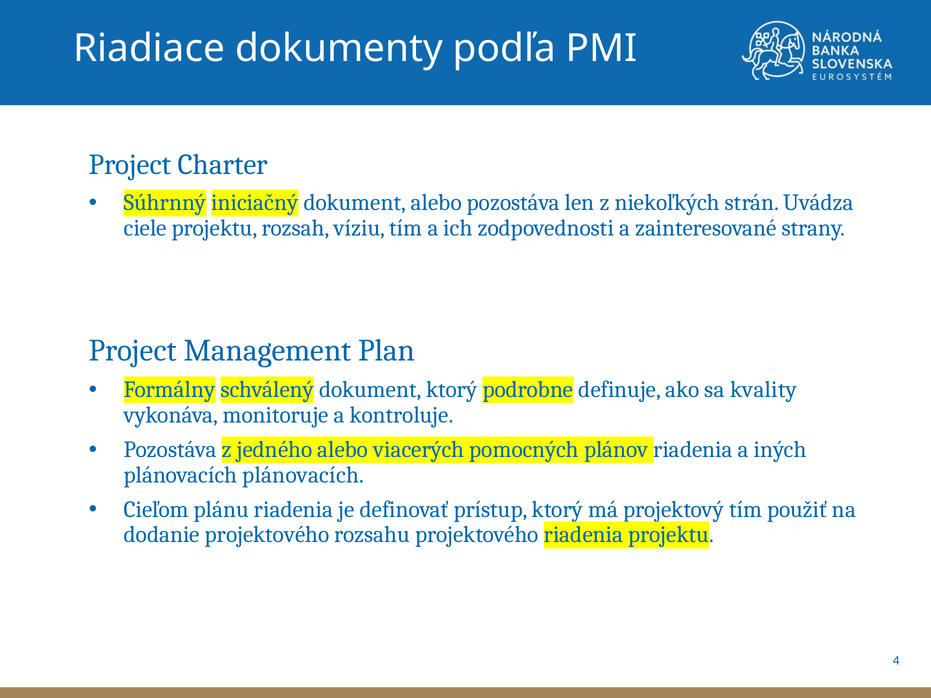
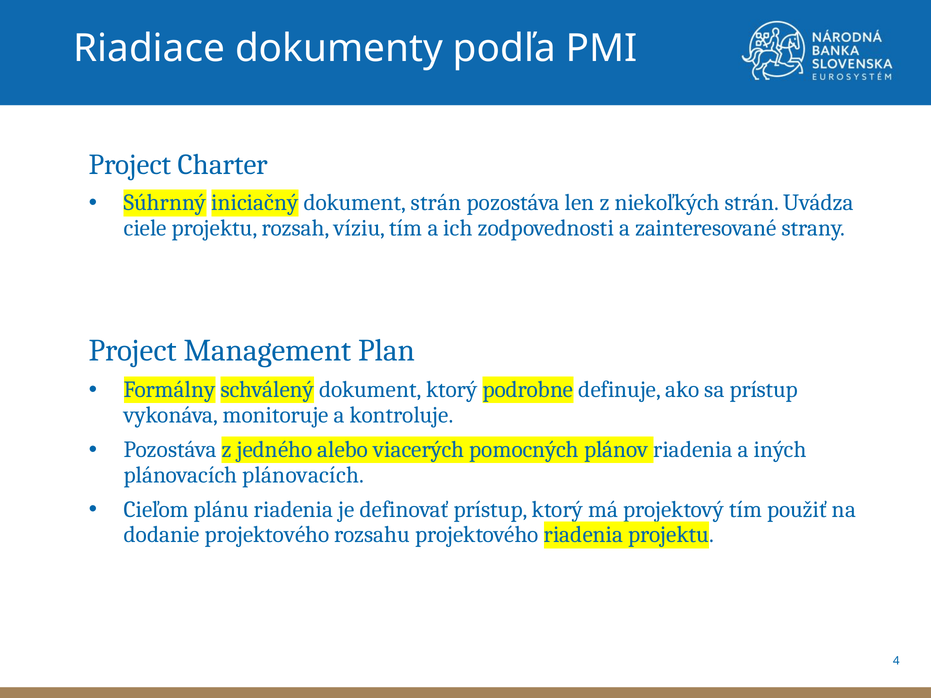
dokument alebo: alebo -> strán
sa kvality: kvality -> prístup
